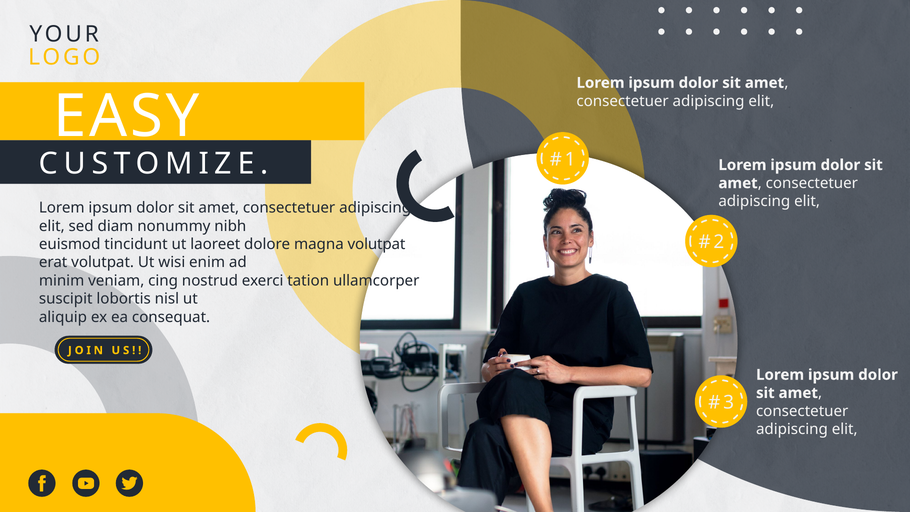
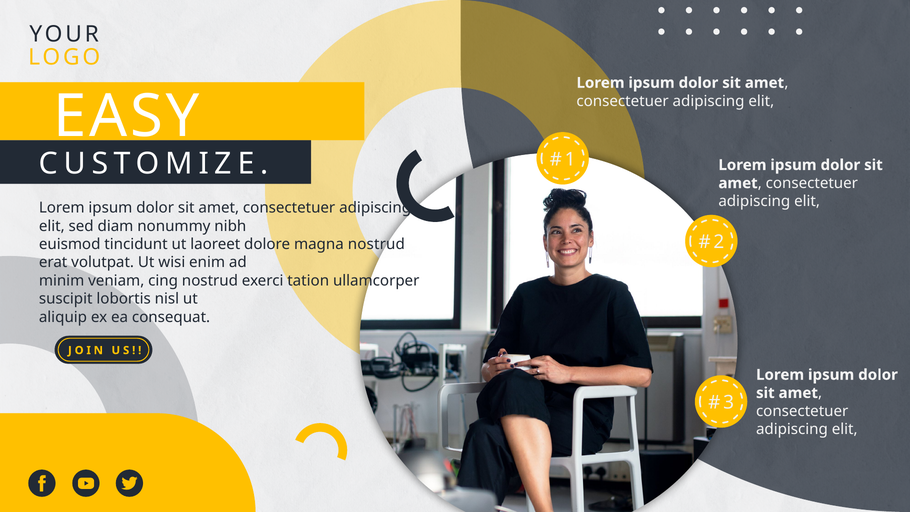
magna volutpat: volutpat -> nostrud
